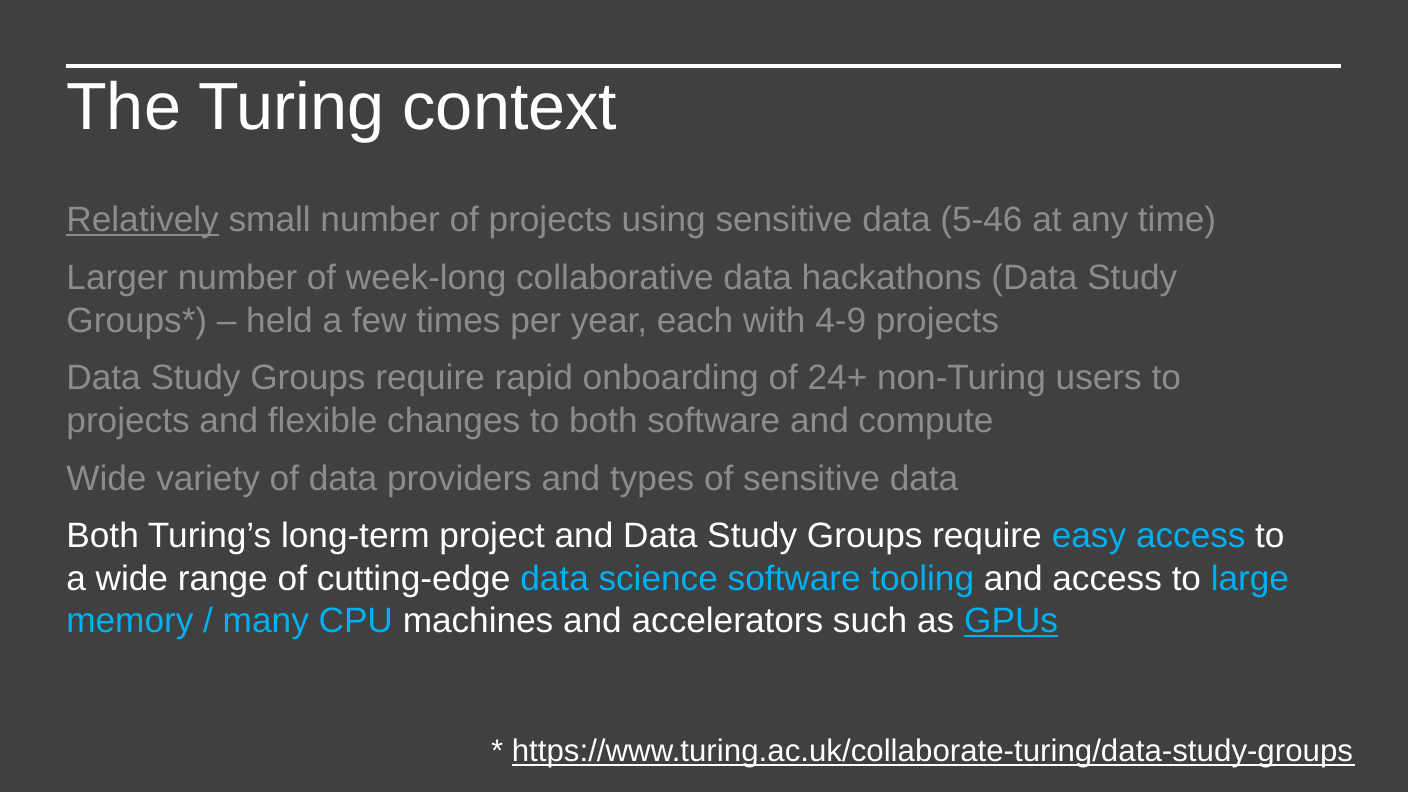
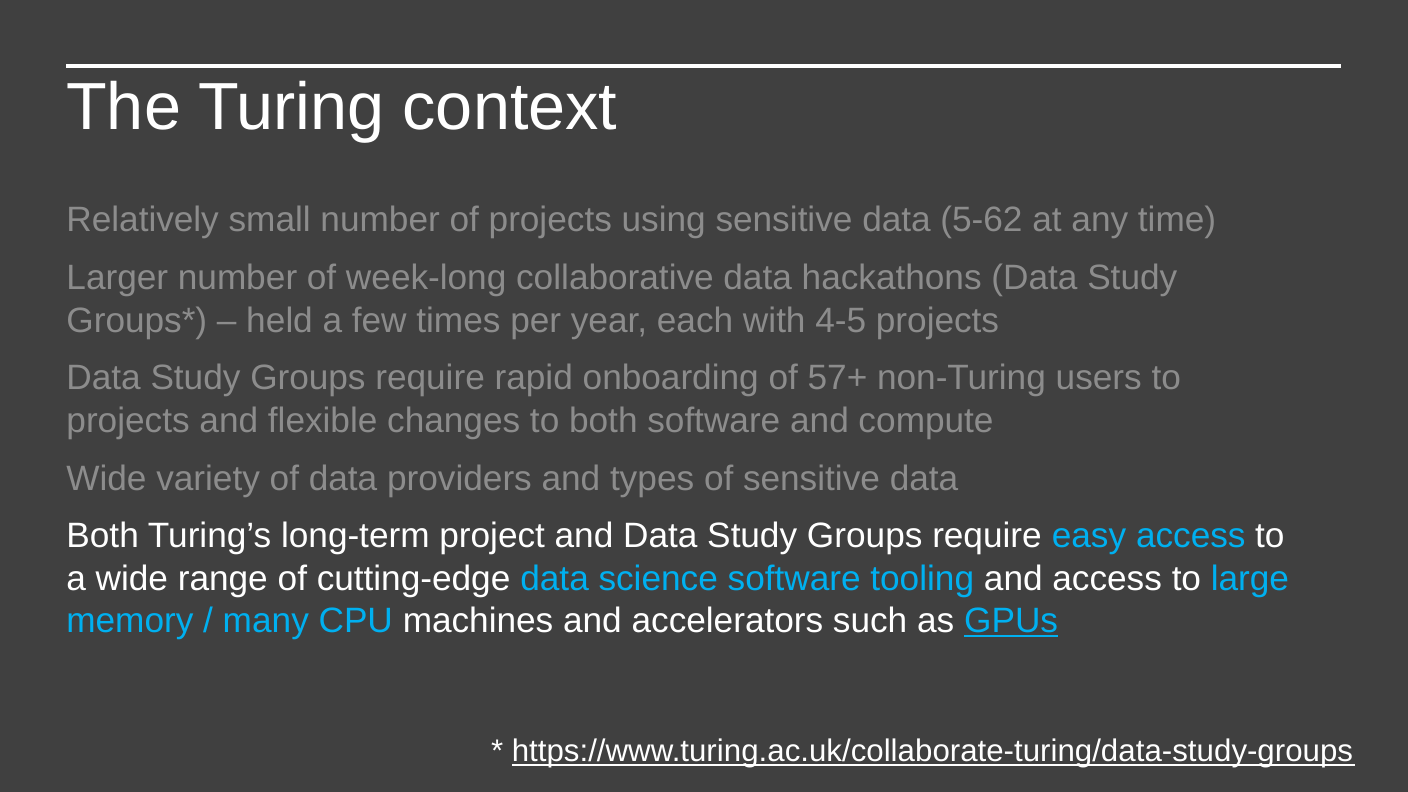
Relatively underline: present -> none
5-46: 5-46 -> 5-62
4-9: 4-9 -> 4-5
24+: 24+ -> 57+
